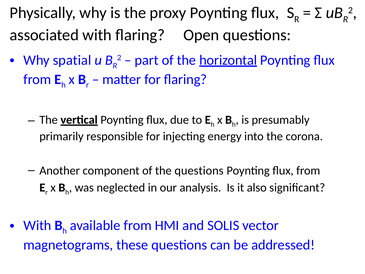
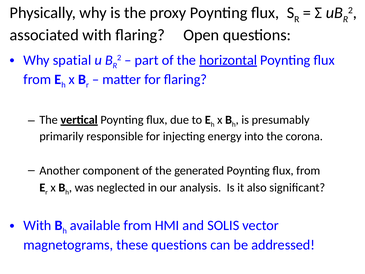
the questions: questions -> generated
